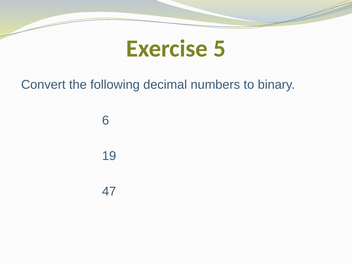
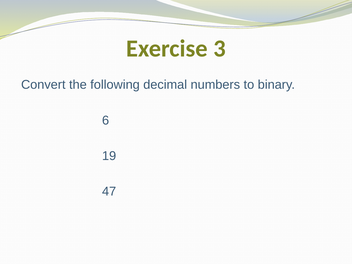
5: 5 -> 3
